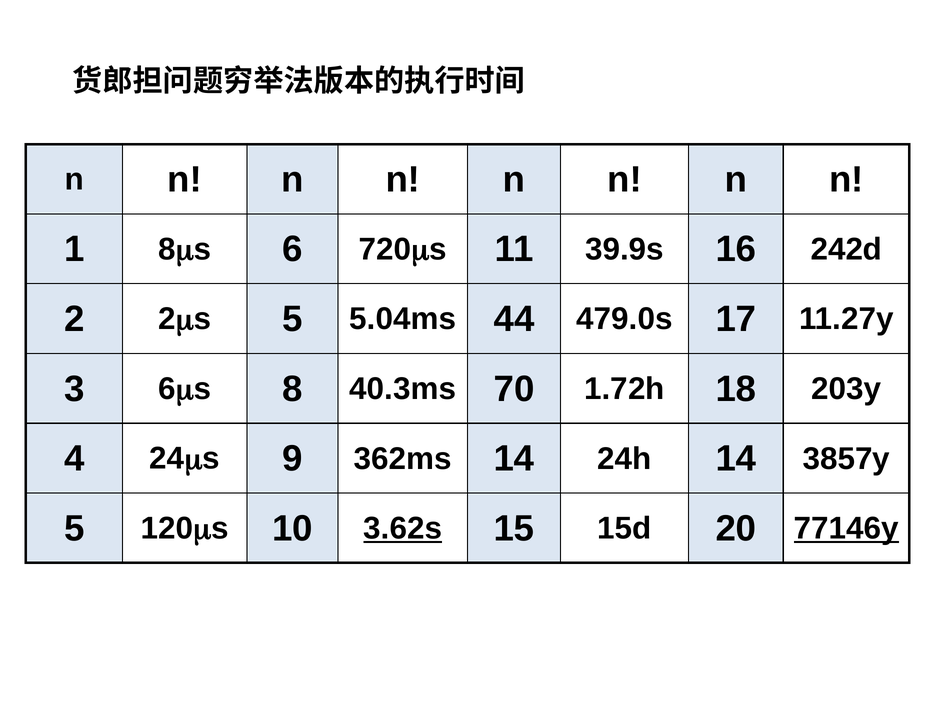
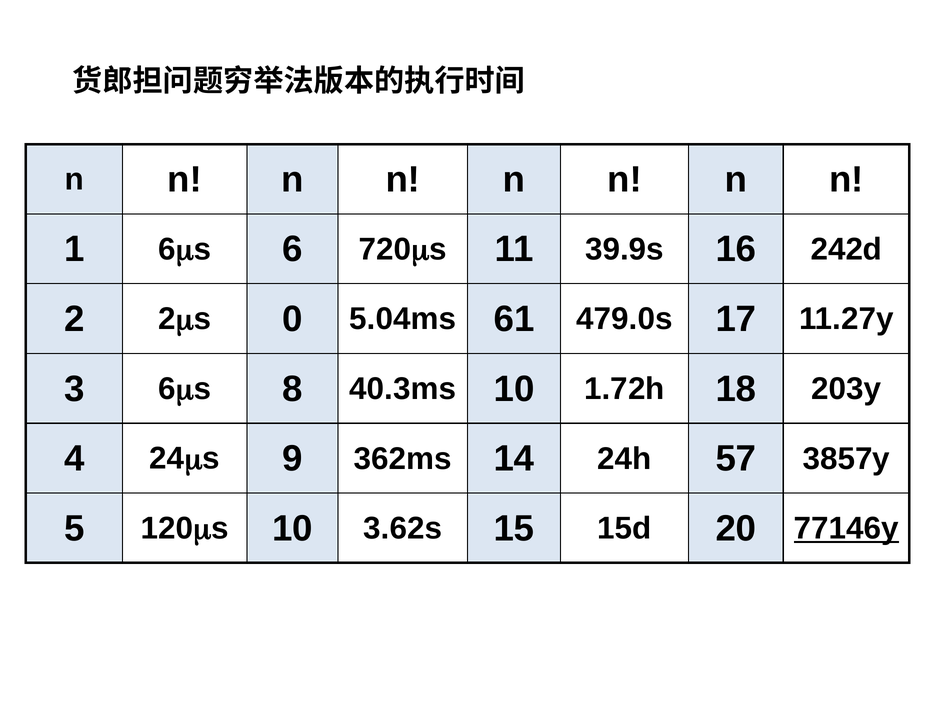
1 8: 8 -> 6
5 at (292, 319): 5 -> 0
44: 44 -> 61
40.3ms 70: 70 -> 10
24h 14: 14 -> 57
3.62s underline: present -> none
